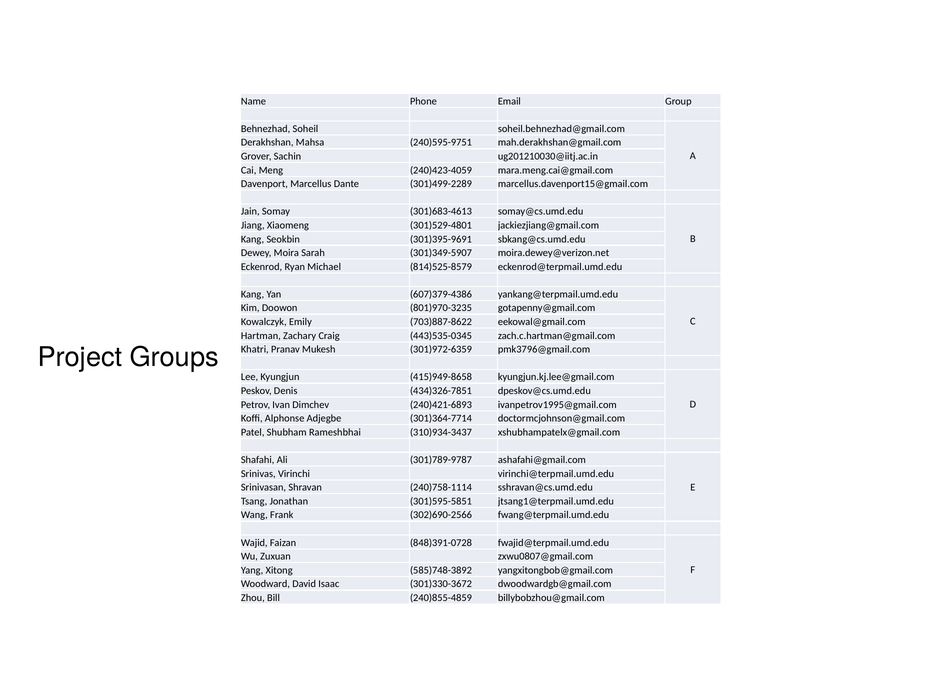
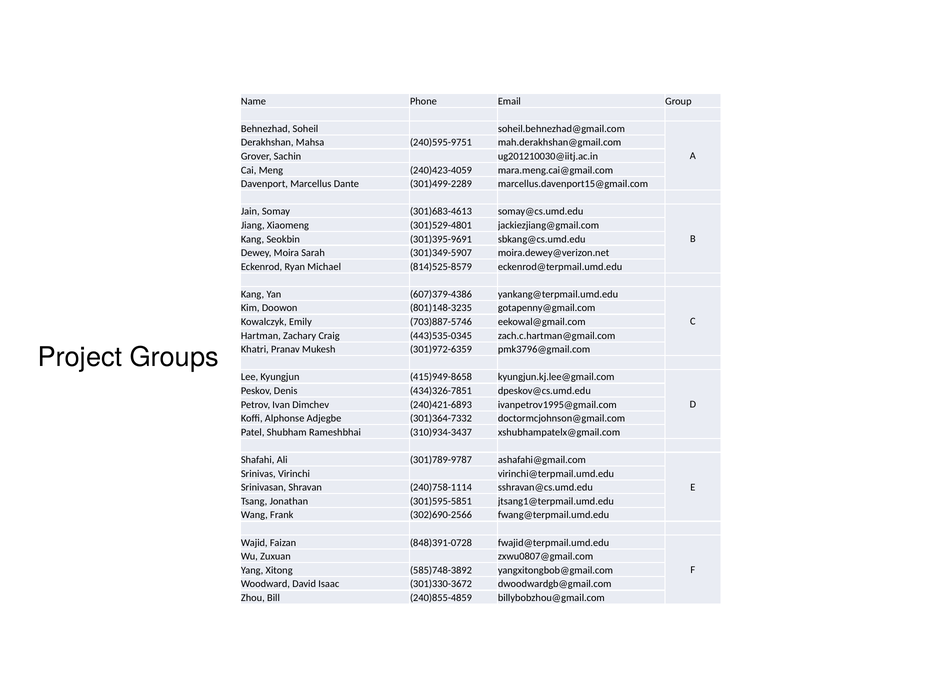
801)970-3235: 801)970-3235 -> 801)148-3235
703)887-8622: 703)887-8622 -> 703)887-5746
301)364-7714: 301)364-7714 -> 301)364-7332
